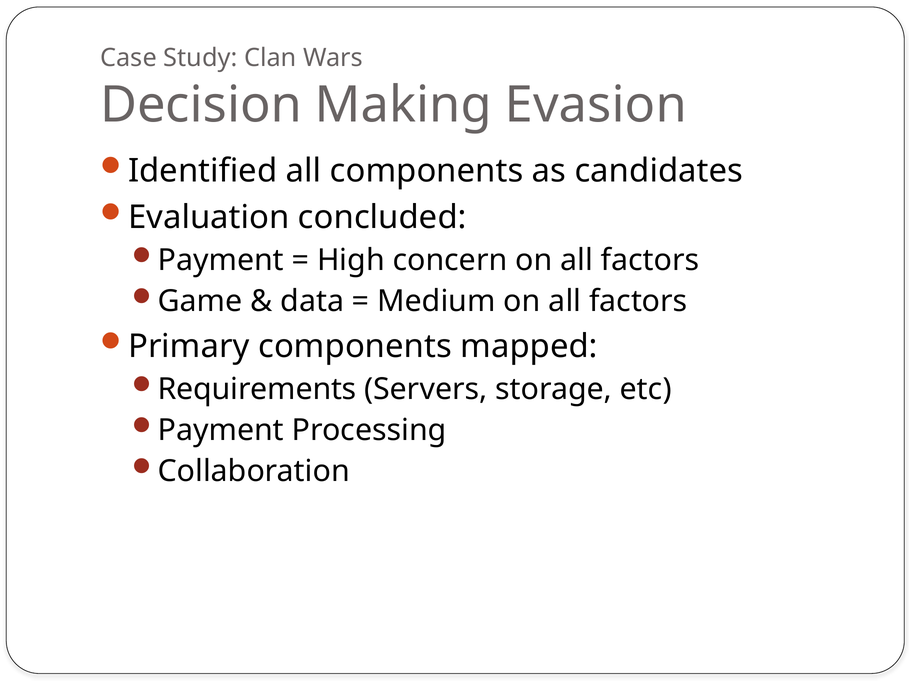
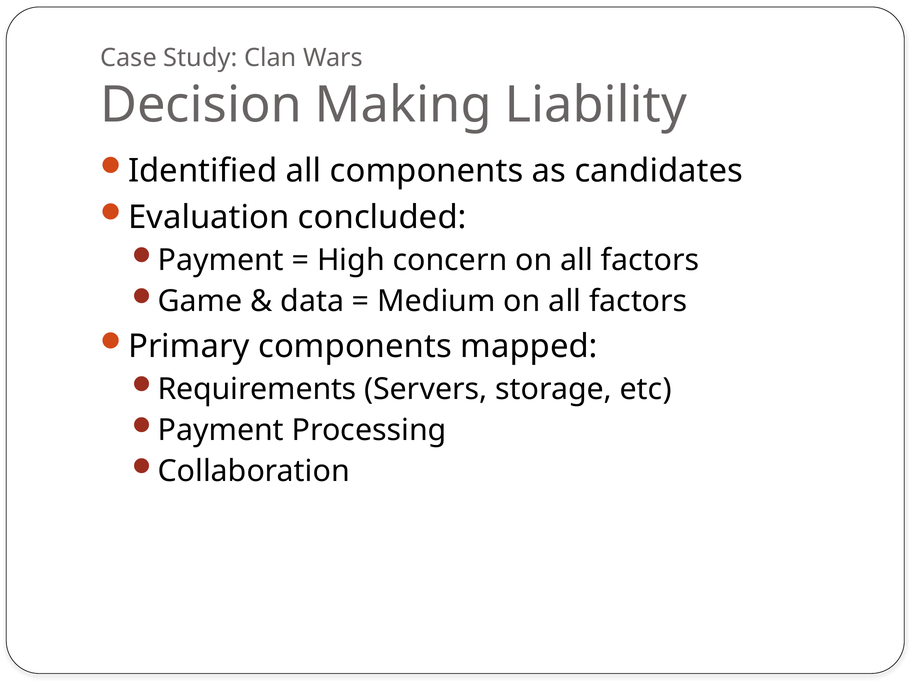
Evasion: Evasion -> Liability
